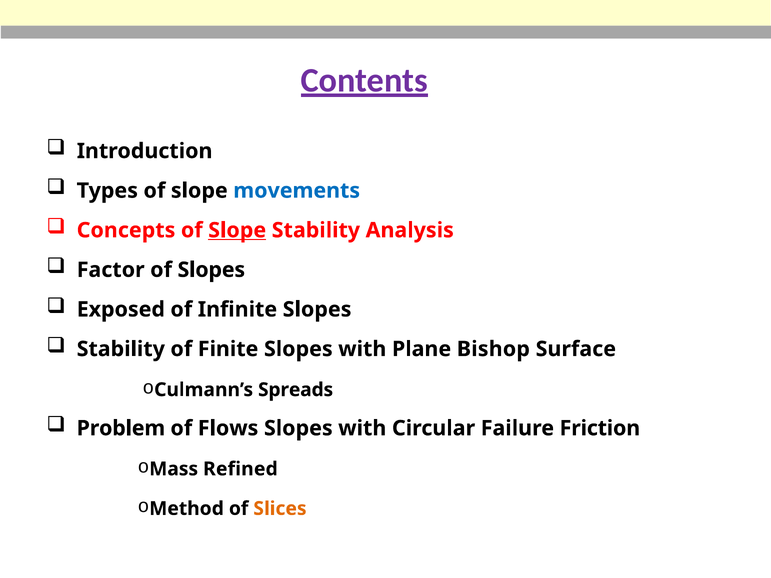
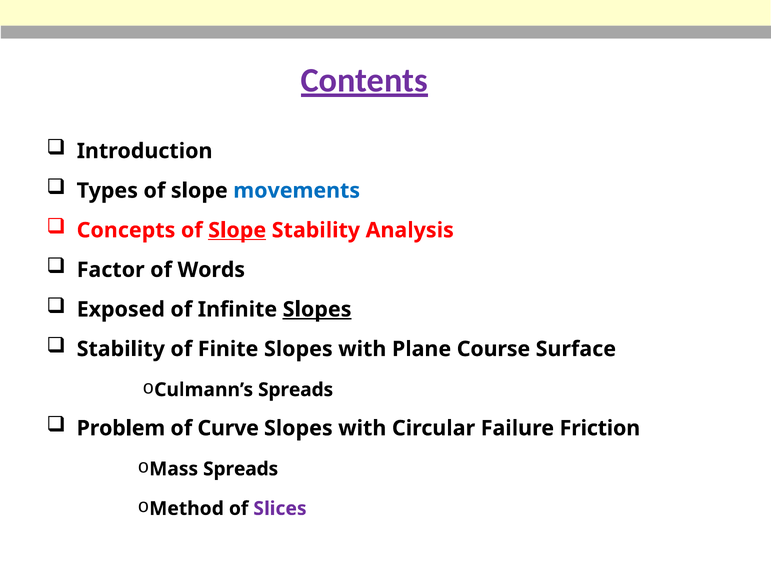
of Slopes: Slopes -> Words
Slopes at (317, 310) underline: none -> present
Bishop: Bishop -> Course
Flows: Flows -> Curve
Mass Refined: Refined -> Spreads
Slices colour: orange -> purple
